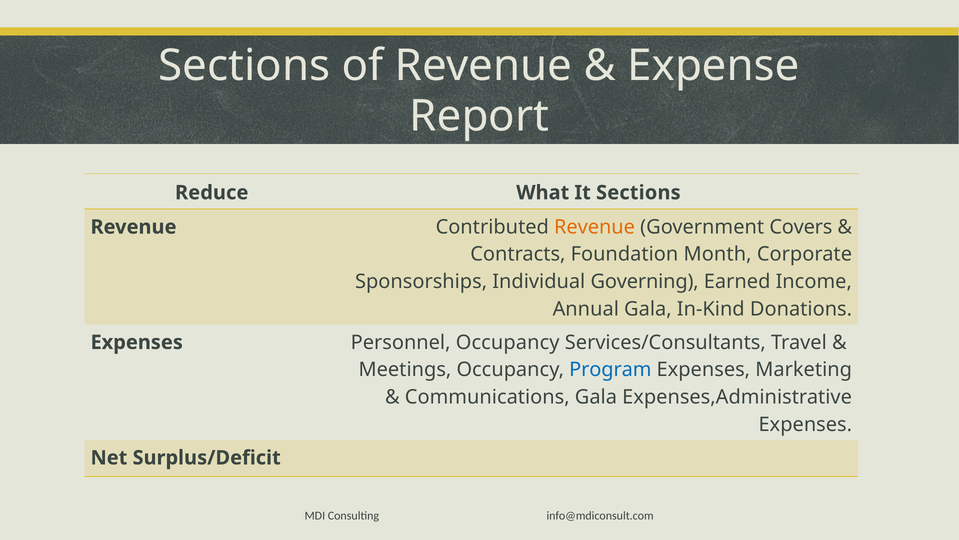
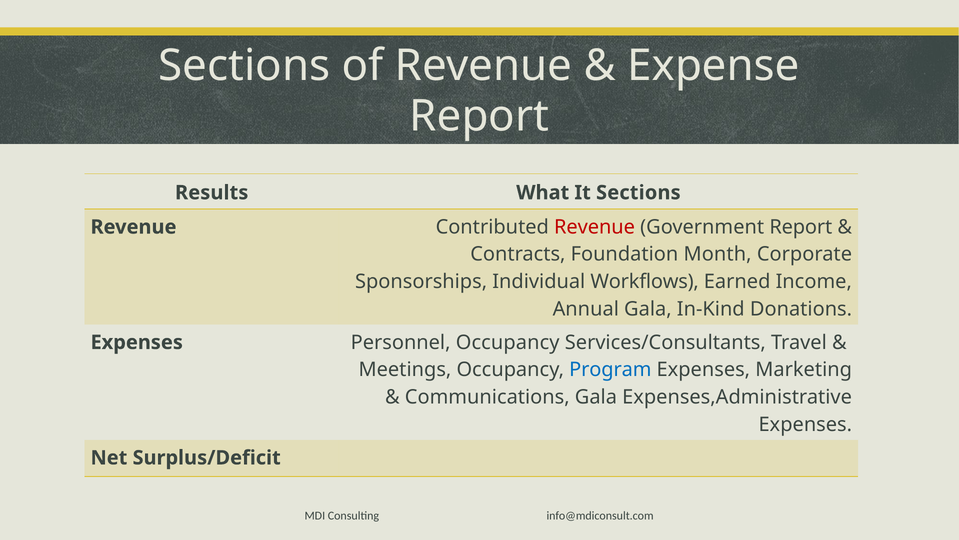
Reduce: Reduce -> Results
Revenue at (595, 227) colour: orange -> red
Government Covers: Covers -> Report
Governing: Governing -> Workflows
